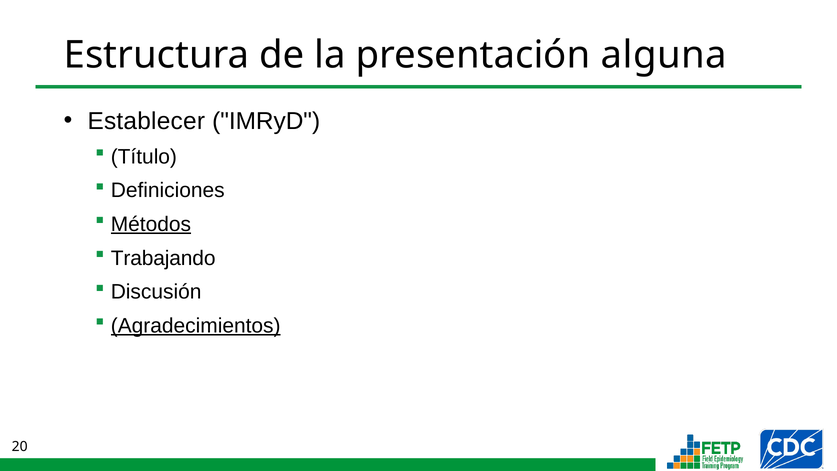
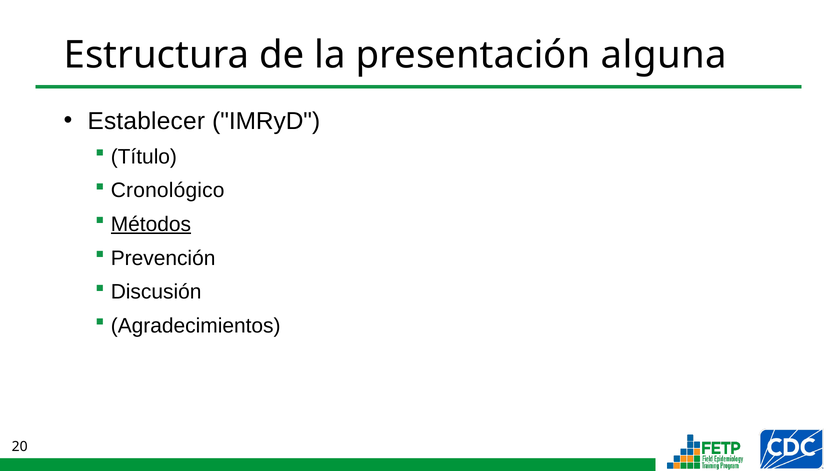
Definiciones: Definiciones -> Cronológico
Trabajando: Trabajando -> Prevención
Agradecimientos underline: present -> none
